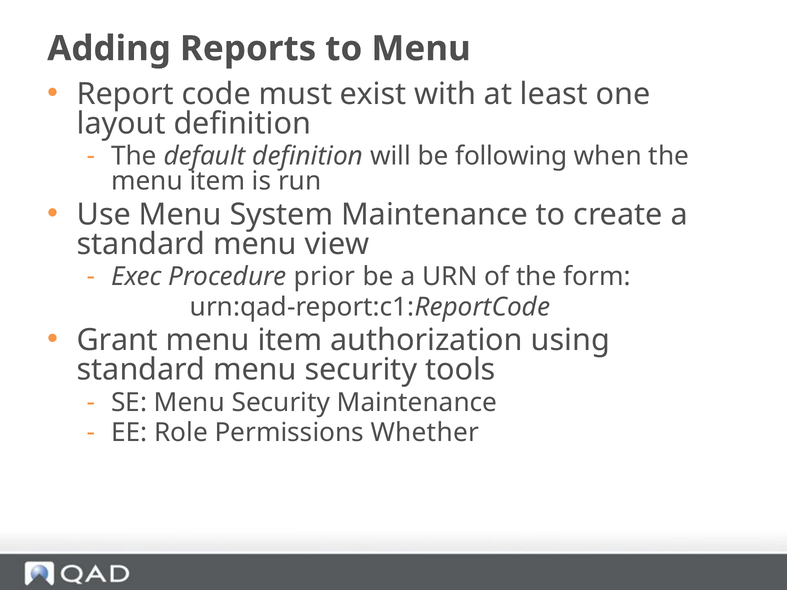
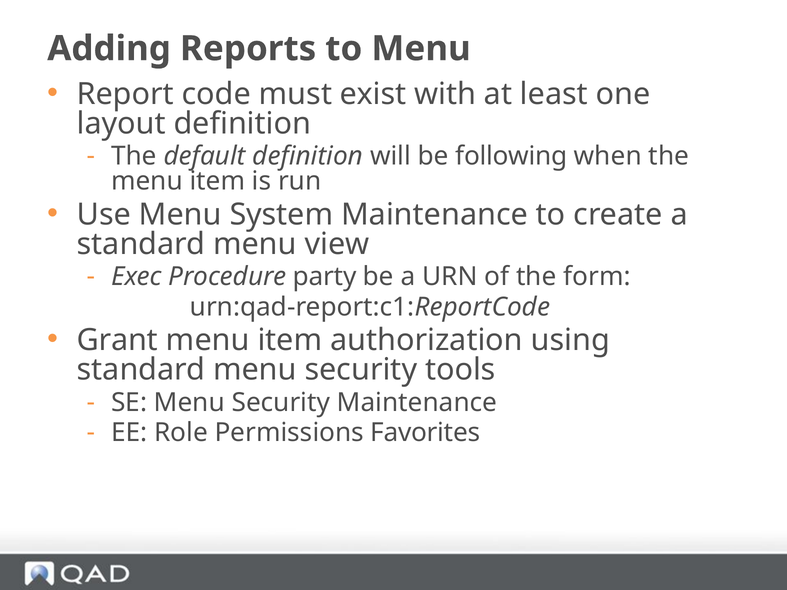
prior: prior -> party
Whether: Whether -> Favorites
